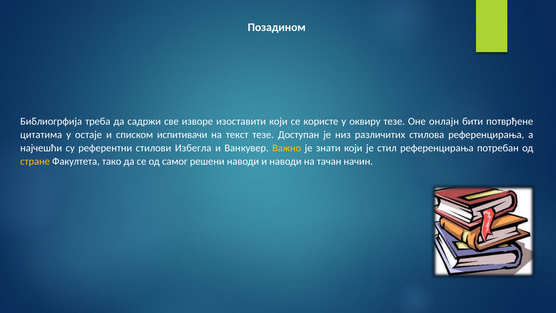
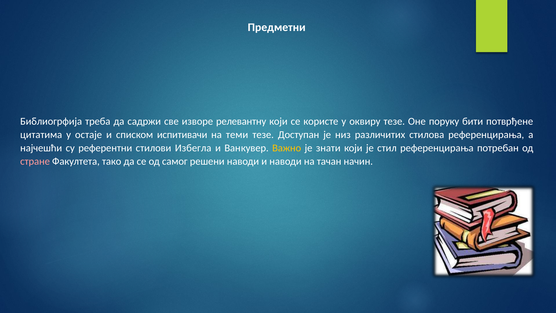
Позадином: Позадином -> Предметни
изоставити: изоставити -> релевантну
онлајн: онлајн -> поруку
текст: текст -> теми
стране colour: yellow -> pink
